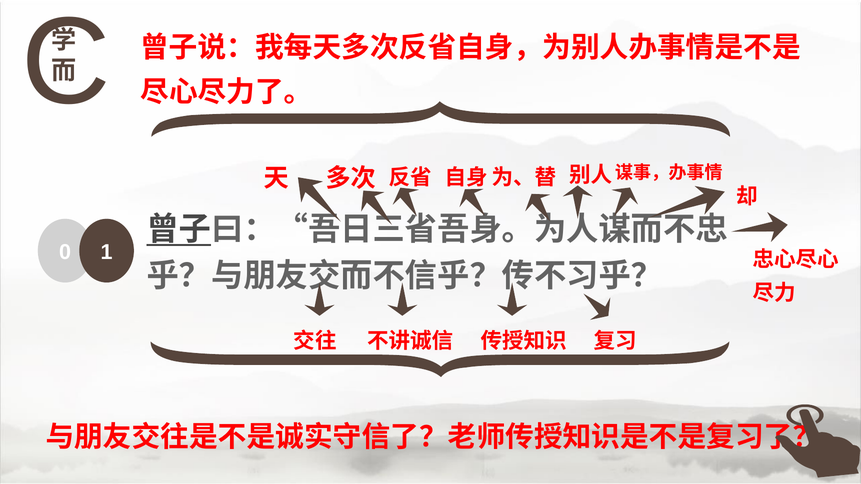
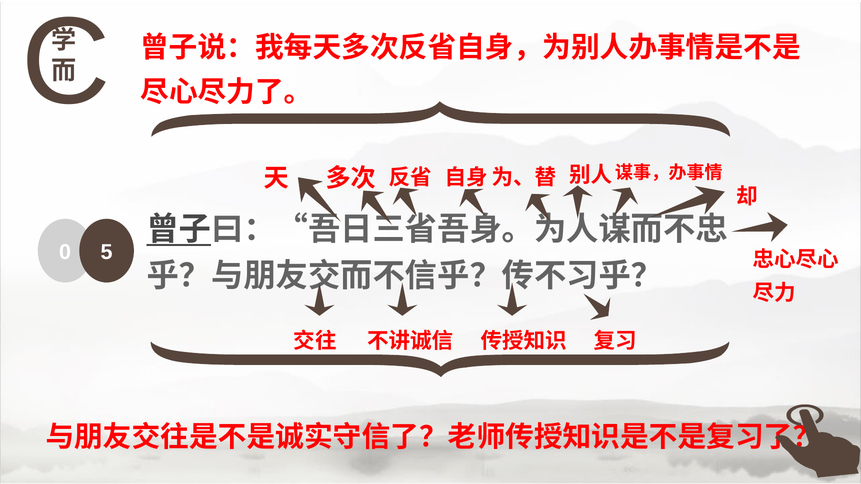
1: 1 -> 5
